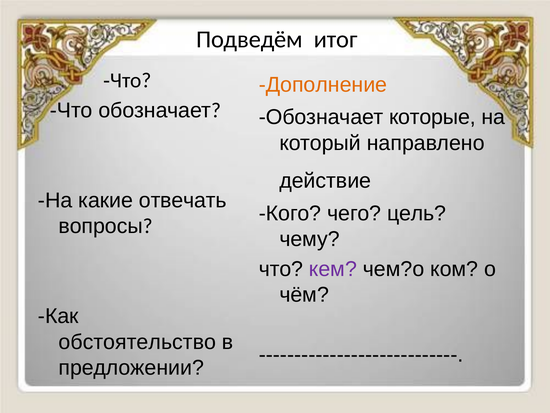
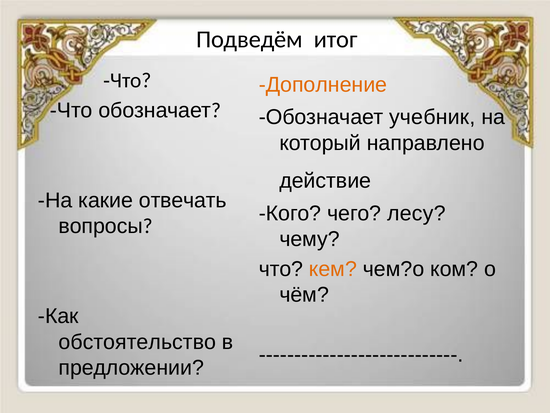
которые: которые -> учебник
цель: цель -> лесу
кем colour: purple -> orange
